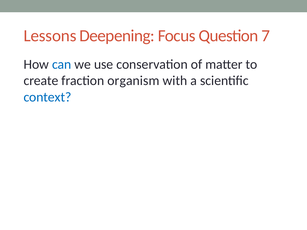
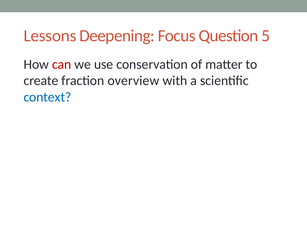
7: 7 -> 5
can colour: blue -> red
organism: organism -> overview
